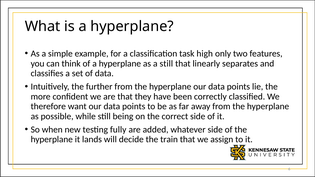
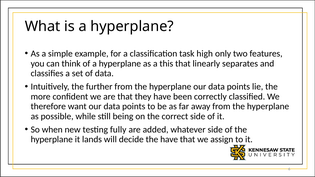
a still: still -> this
the train: train -> have
